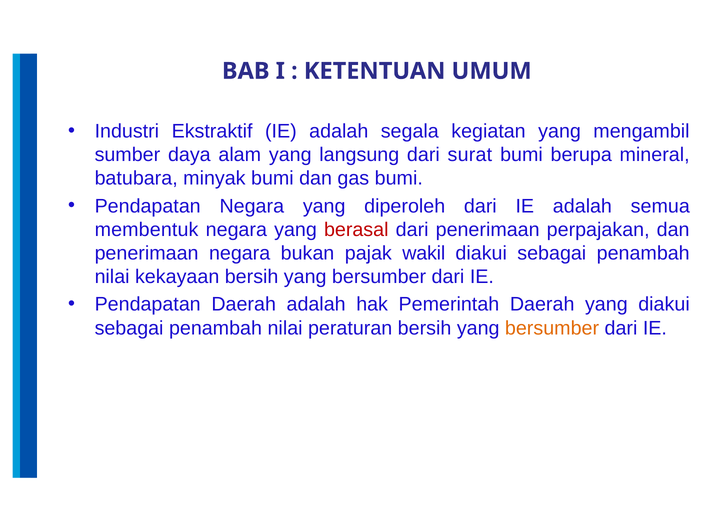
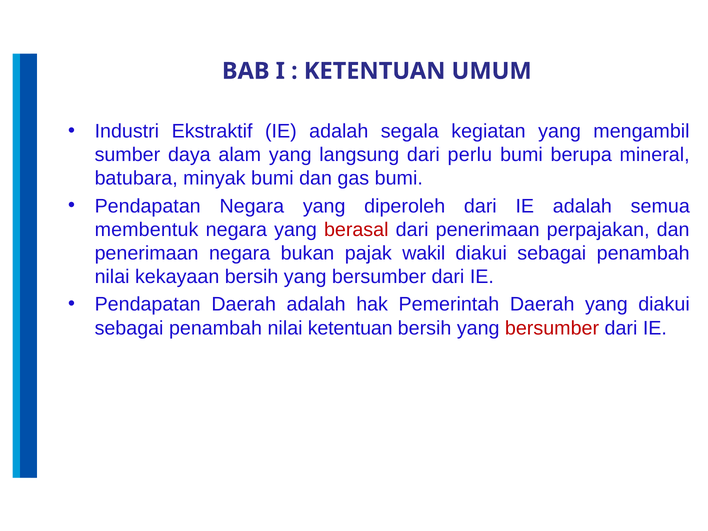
surat: surat -> perlu
nilai peraturan: peraturan -> ketentuan
bersumber at (552, 328) colour: orange -> red
